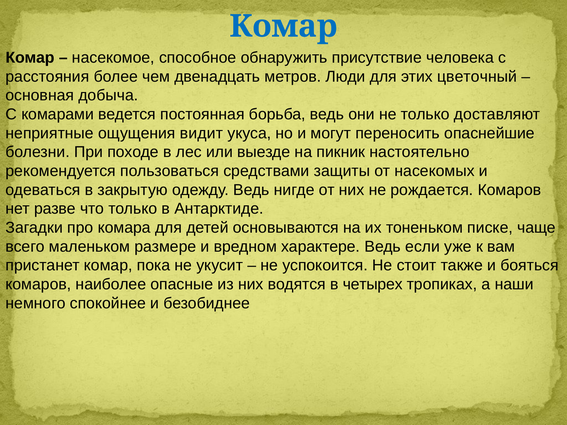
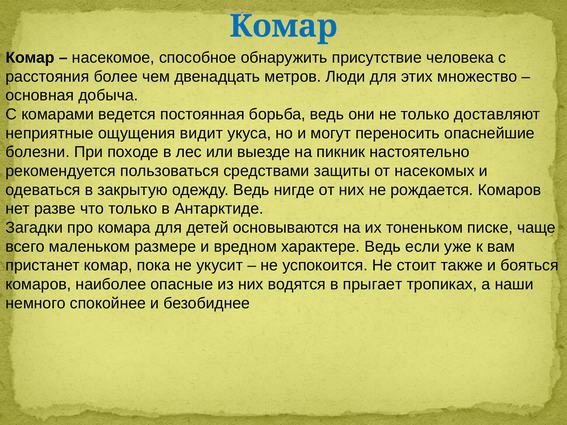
цветочный: цветочный -> множество
четырех: четырех -> прыгает
